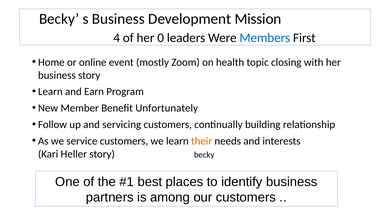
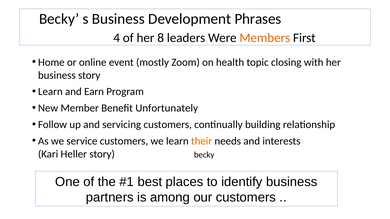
Mission: Mission -> Phrases
0: 0 -> 8
Members colour: blue -> orange
